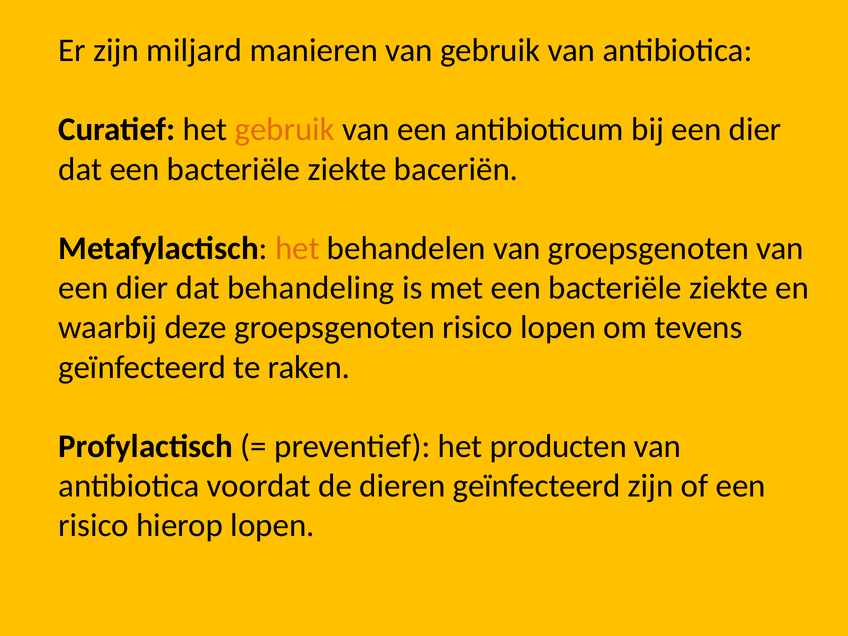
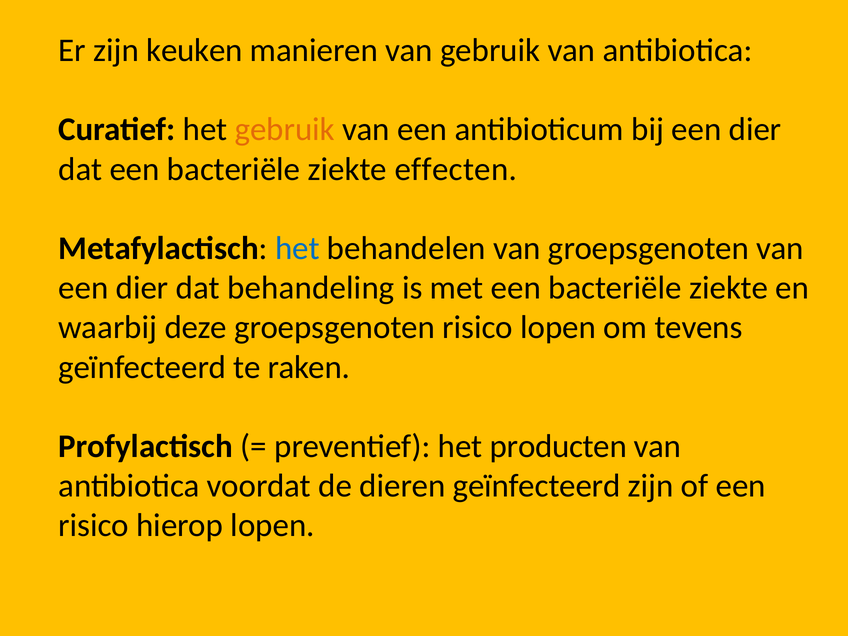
miljard: miljard -> keuken
baceriën: baceriën -> effecten
het at (297, 248) colour: orange -> blue
